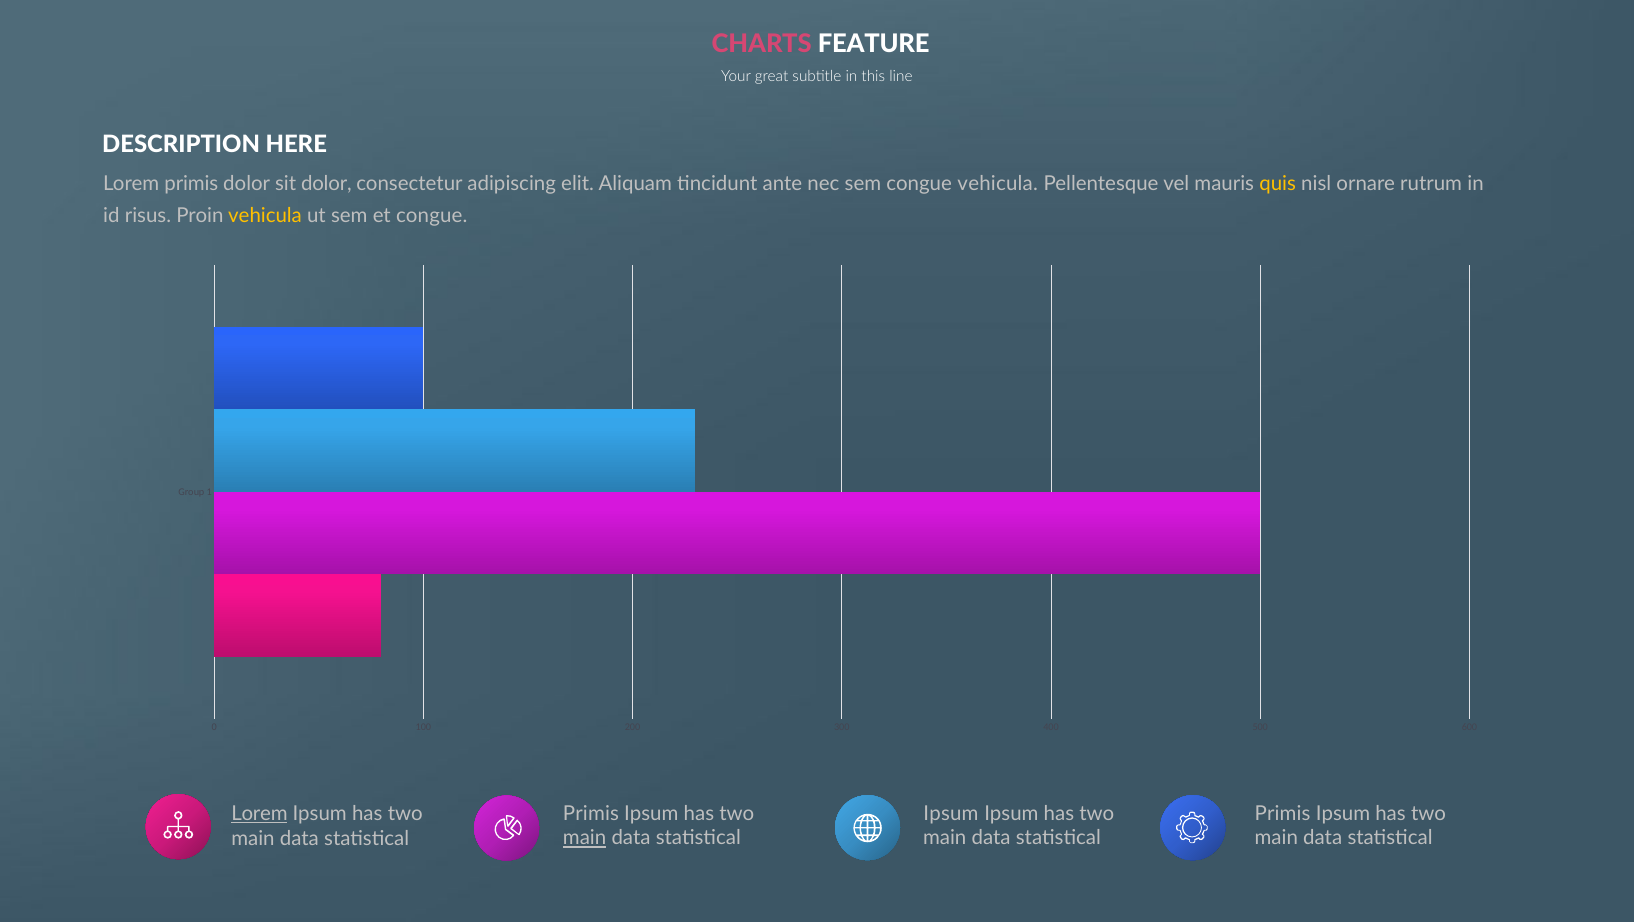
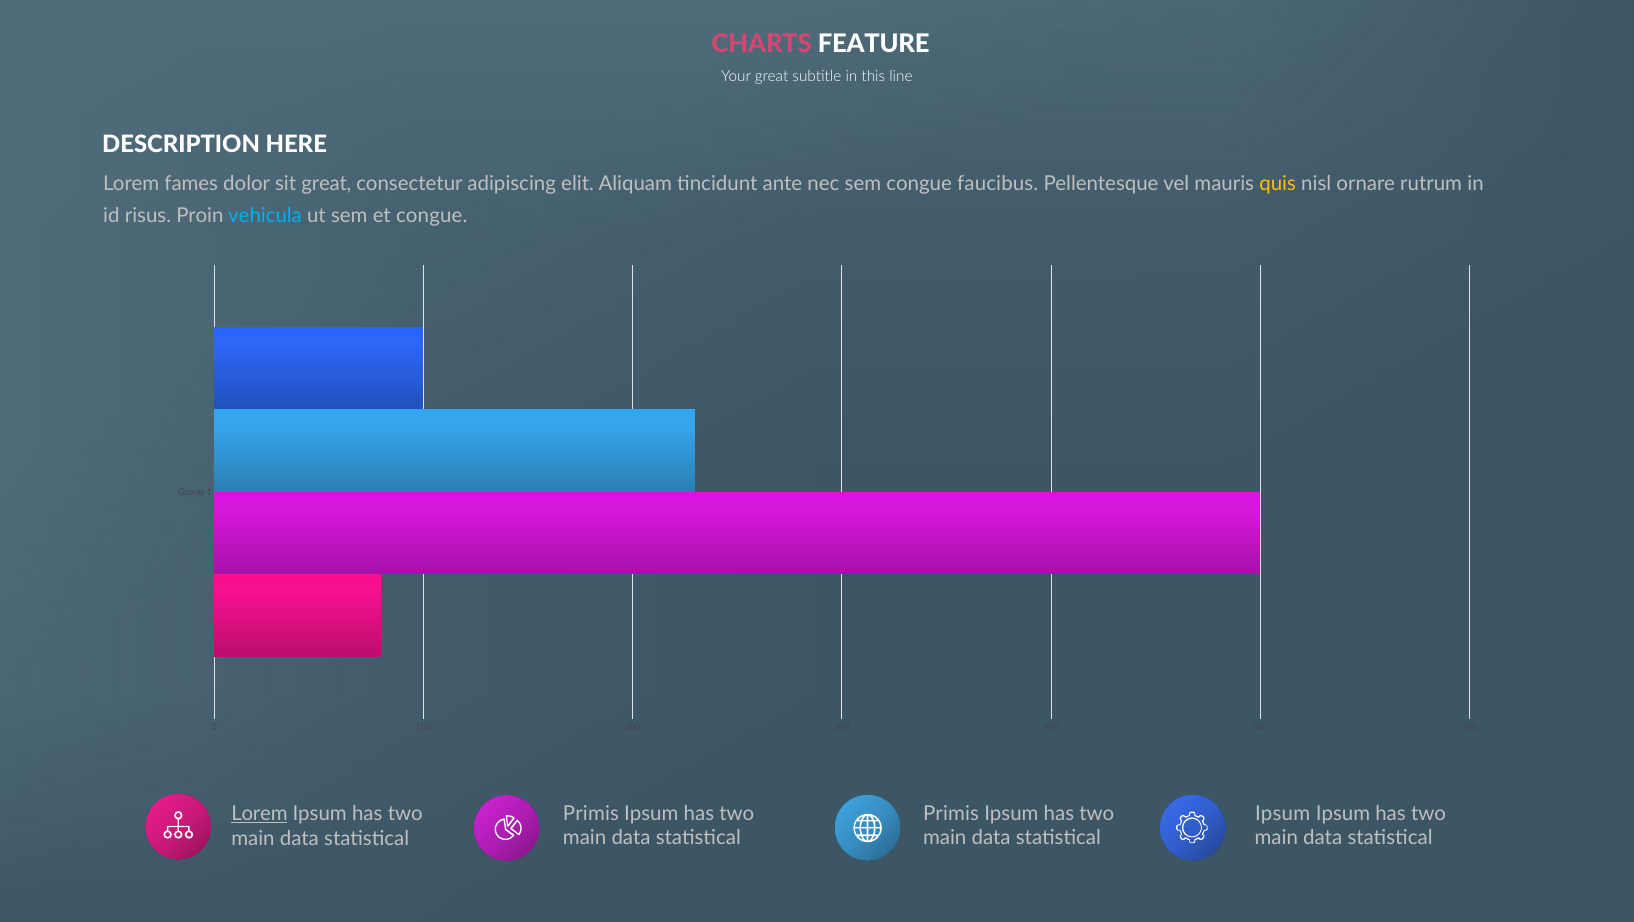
Lorem primis: primis -> fames
sit dolor: dolor -> great
congue vehicula: vehicula -> faucibus
vehicula at (265, 216) colour: yellow -> light blue
Primis at (1283, 813): Primis -> Ipsum
Ipsum at (951, 813): Ipsum -> Primis
main at (585, 838) underline: present -> none
